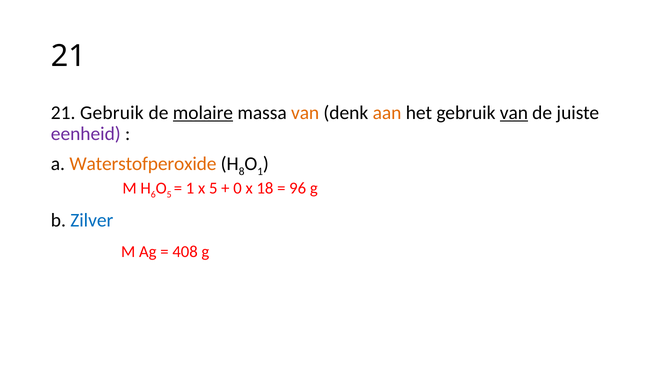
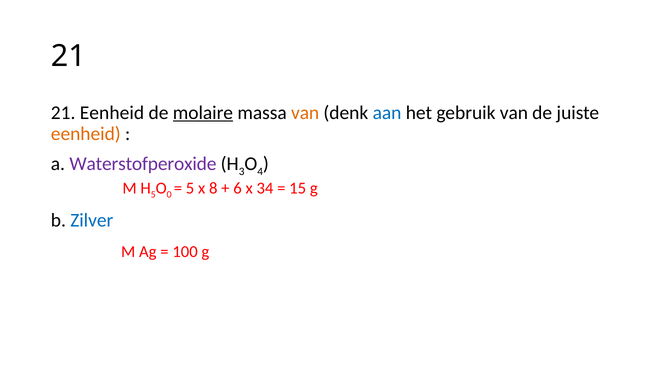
21 Gebruik: Gebruik -> Eenheid
aan colour: orange -> blue
van at (514, 113) underline: present -> none
eenheid at (86, 134) colour: purple -> orange
Waterstofperoxide colour: orange -> purple
8: 8 -> 3
1 at (260, 172): 1 -> 4
6 at (153, 195): 6 -> 5
5 at (169, 195): 5 -> 0
1 at (190, 188): 1 -> 5
x 5: 5 -> 8
0: 0 -> 6
18: 18 -> 34
96: 96 -> 15
408: 408 -> 100
